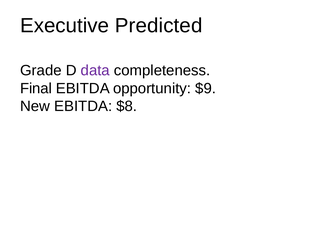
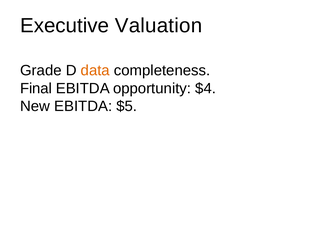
Predicted: Predicted -> Valuation
data colour: purple -> orange
$9: $9 -> $4
$8: $8 -> $5
